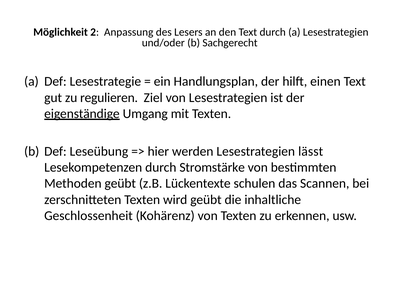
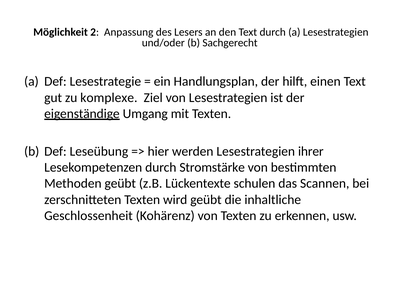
regulieren: regulieren -> komplexe
lässt: lässt -> ihrer
